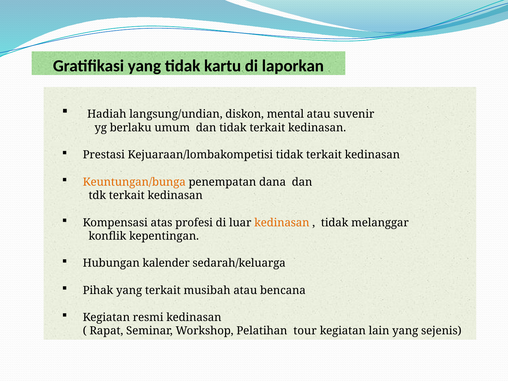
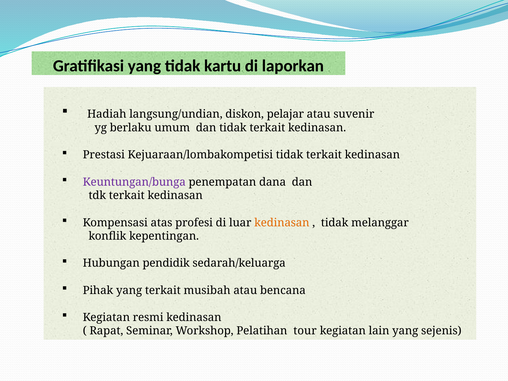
mental: mental -> pelajar
Keuntungan/bunga colour: orange -> purple
kalender: kalender -> pendidik
